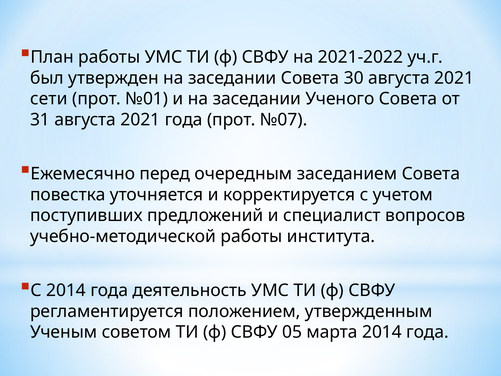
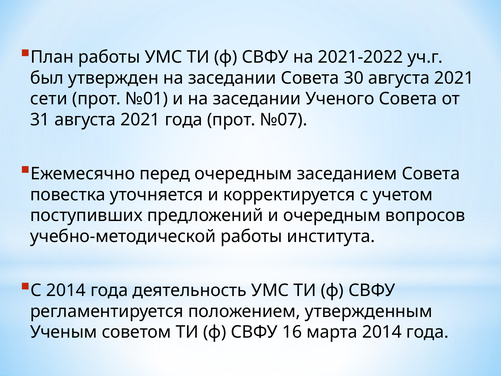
и специалист: специалист -> очередным
05: 05 -> 16
